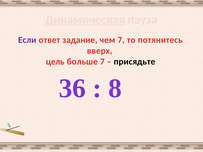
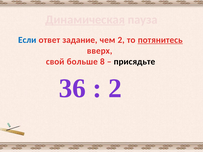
Если colour: purple -> blue
чем 7: 7 -> 2
потянитесь underline: none -> present
цель: цель -> свой
больше 7: 7 -> 8
8 at (115, 88): 8 -> 2
